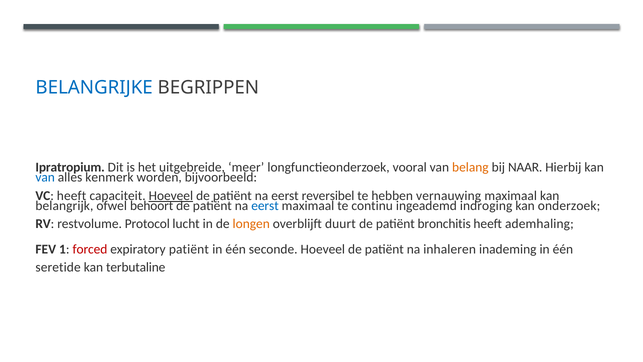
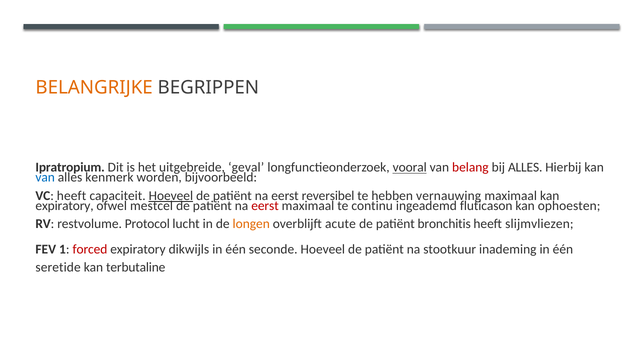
BELANGRIJKE colour: blue -> orange
meer: meer -> geval
vooral underline: none -> present
belang colour: orange -> red
bij NAAR: NAAR -> ALLES
belangrijk at (64, 206): belangrijk -> expiratory
behoort: behoort -> mestcel
eerst at (265, 206) colour: blue -> red
indroging: indroging -> fluticason
onderzoek: onderzoek -> ophoesten
duurt: duurt -> acute
ademhaling: ademhaling -> slijmvliezen
expiratory patiënt: patiënt -> dikwijls
inhaleren: inhaleren -> stootkuur
